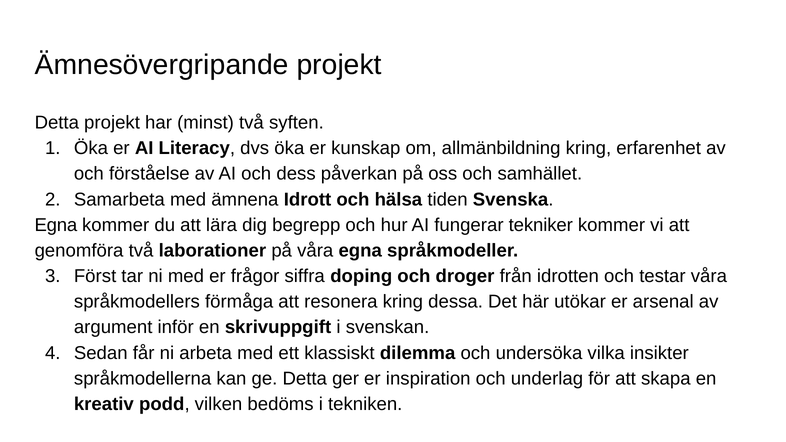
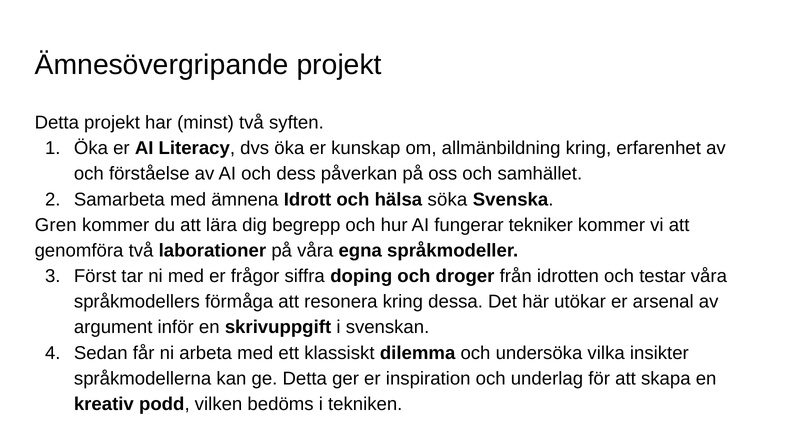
tiden: tiden -> söka
Egna at (56, 225): Egna -> Gren
